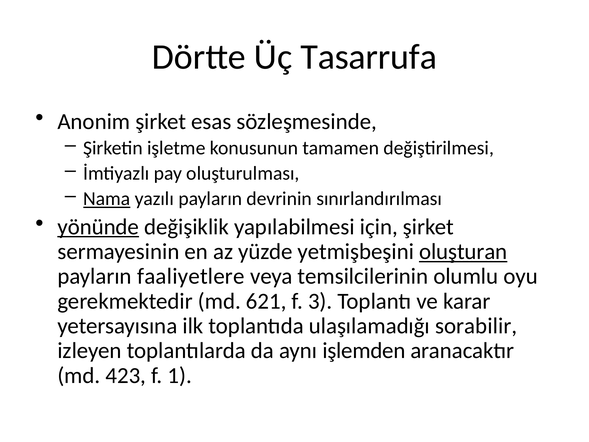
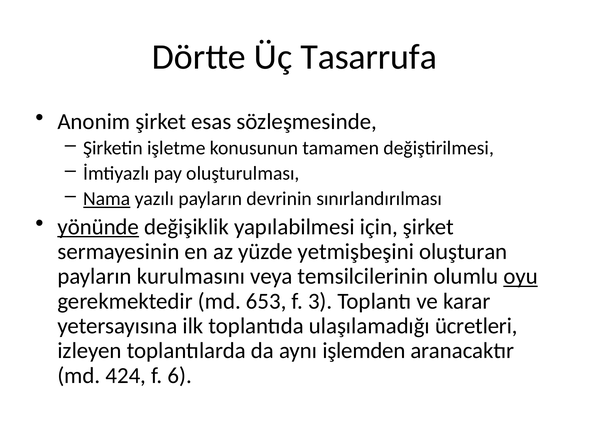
oluşturan underline: present -> none
faaliyetlere: faaliyetlere -> kurulmasını
oyu underline: none -> present
621: 621 -> 653
sorabilir: sorabilir -> ücretleri
423: 423 -> 424
1: 1 -> 6
